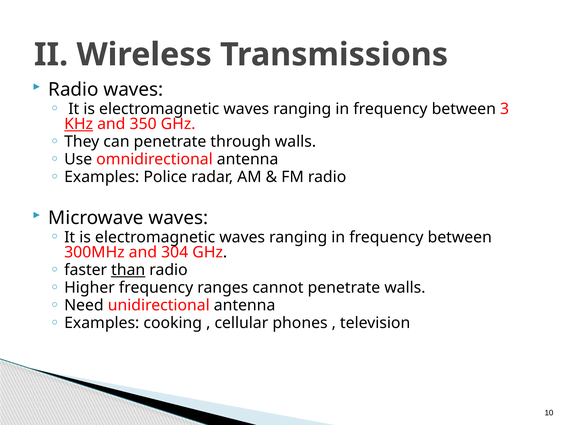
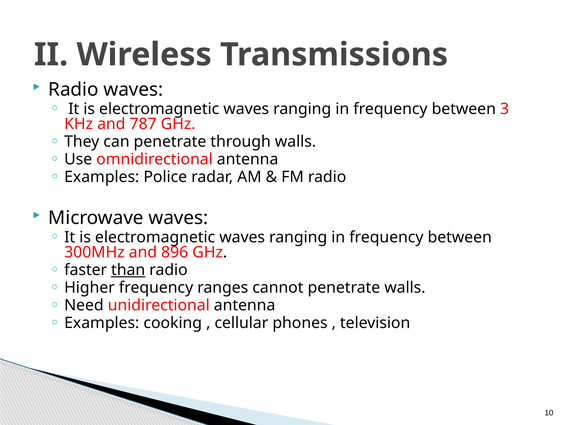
KHz underline: present -> none
350: 350 -> 787
304: 304 -> 896
